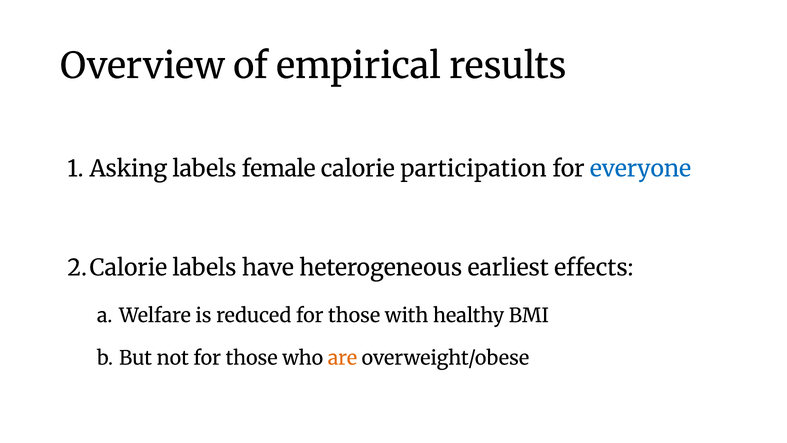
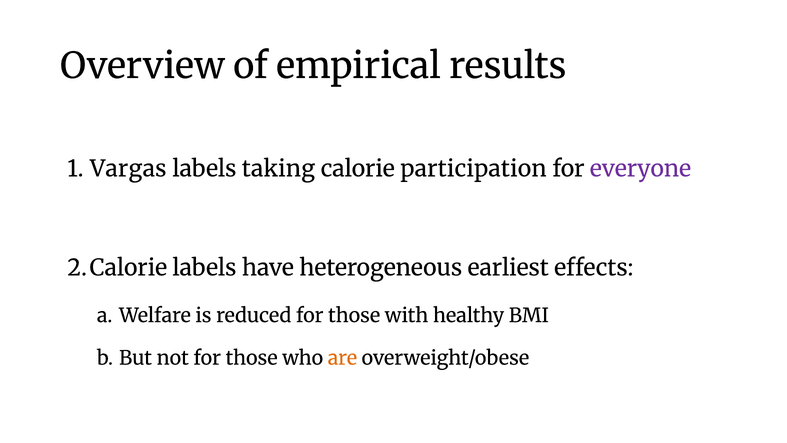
Asking: Asking -> Vargas
female: female -> taking
everyone colour: blue -> purple
